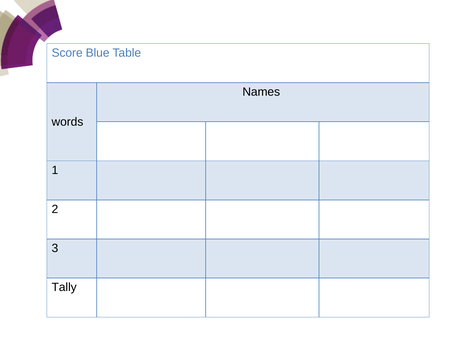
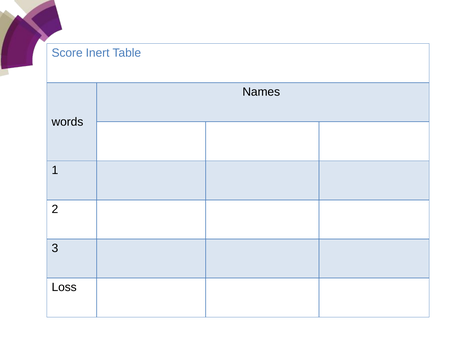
Blue: Blue -> Inert
Tally: Tally -> Loss
